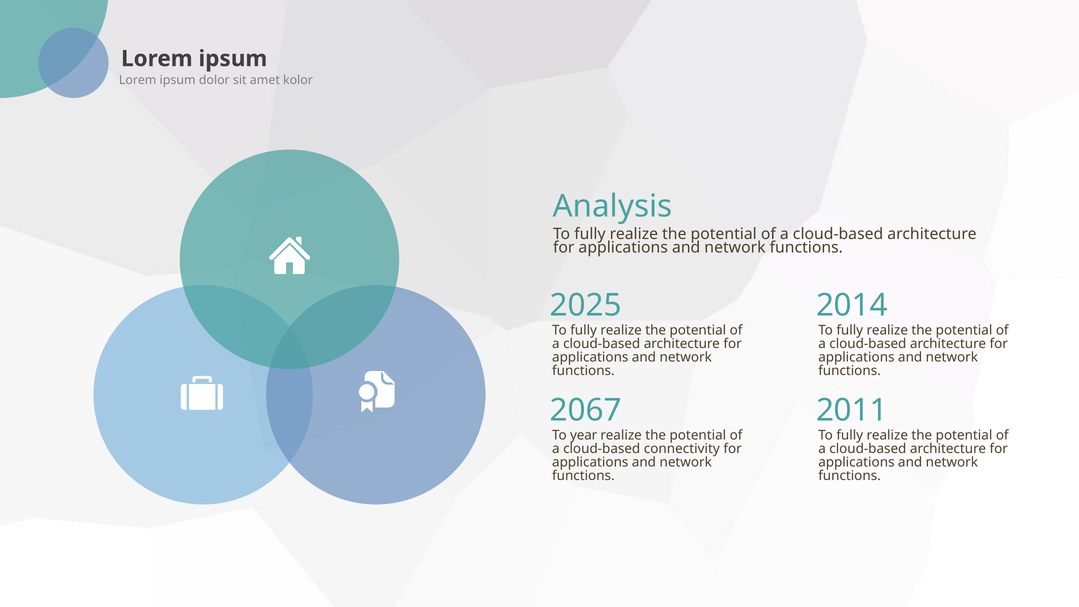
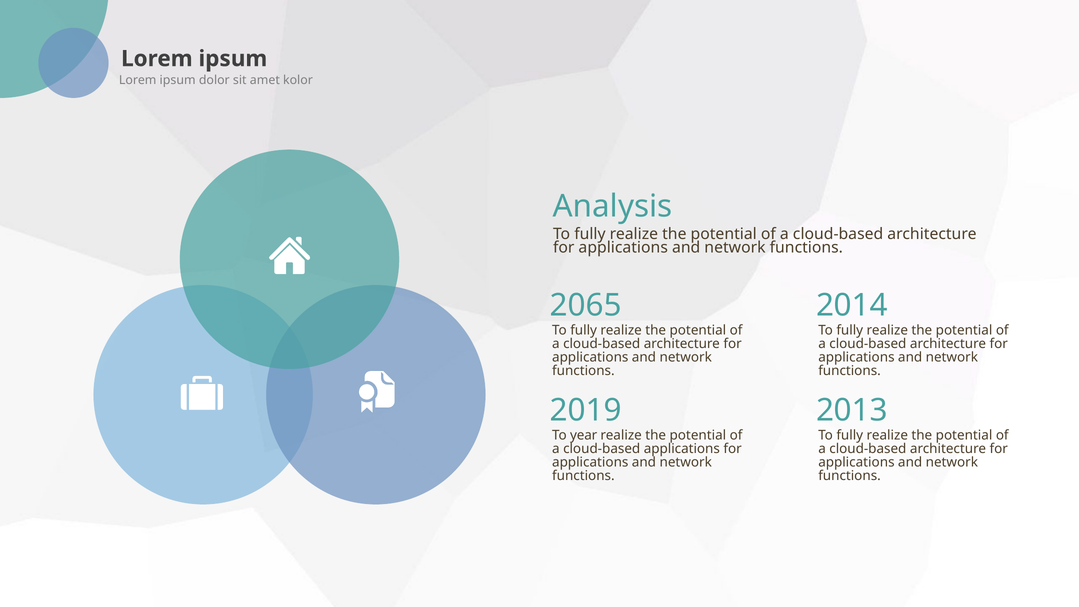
2025: 2025 -> 2065
2067: 2067 -> 2019
2011: 2011 -> 2013
cloud-based connectivity: connectivity -> applications
